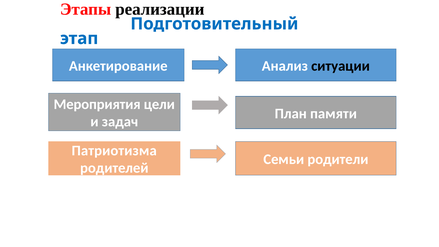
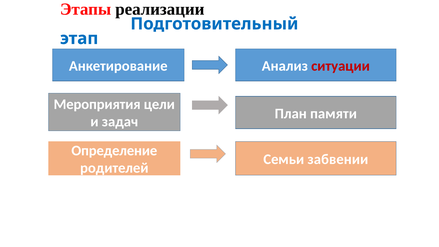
ситуации colour: black -> red
Патриотизма: Патриотизма -> Определение
родители: родители -> забвении
